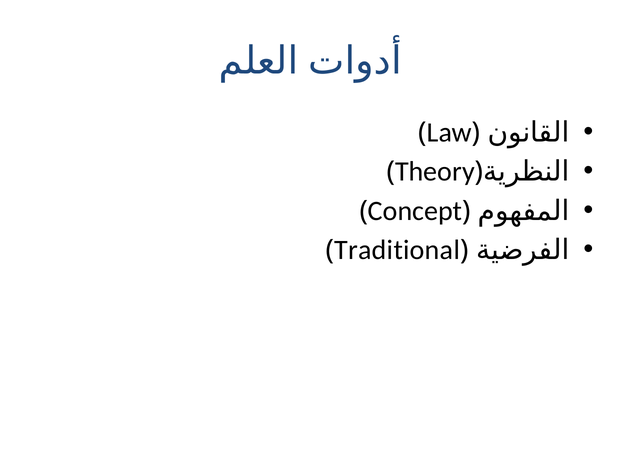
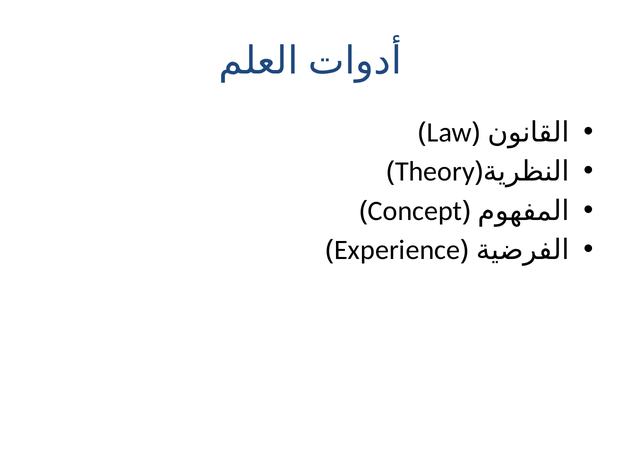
Traditional: Traditional -> Experience
